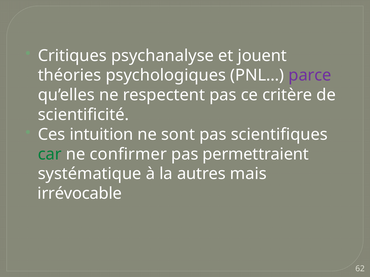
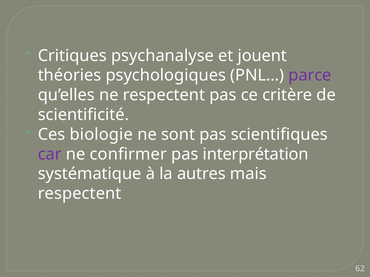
intuition: intuition -> biologie
car colour: green -> purple
permettraient: permettraient -> interprétation
irrévocable at (80, 194): irrévocable -> respectent
